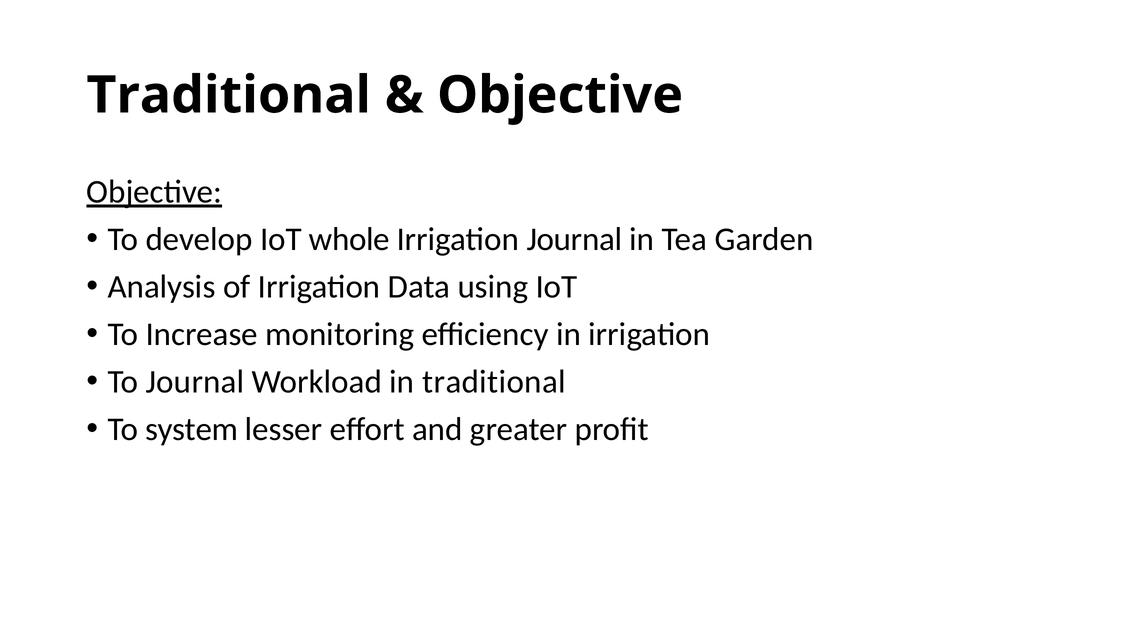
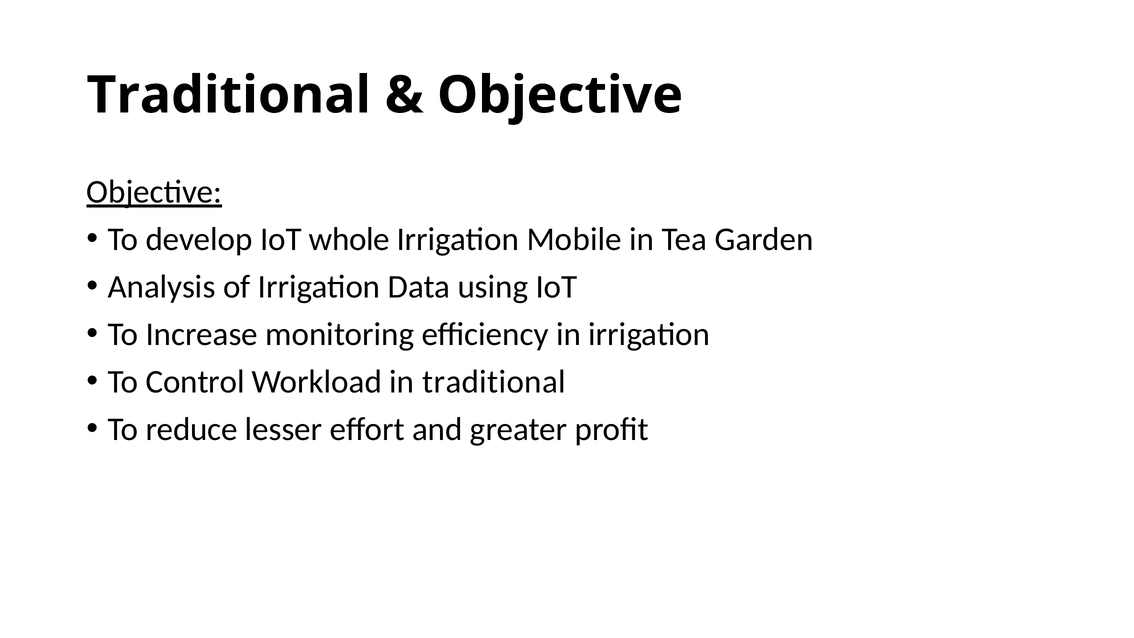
Irrigation Journal: Journal -> Mobile
To Journal: Journal -> Control
system: system -> reduce
